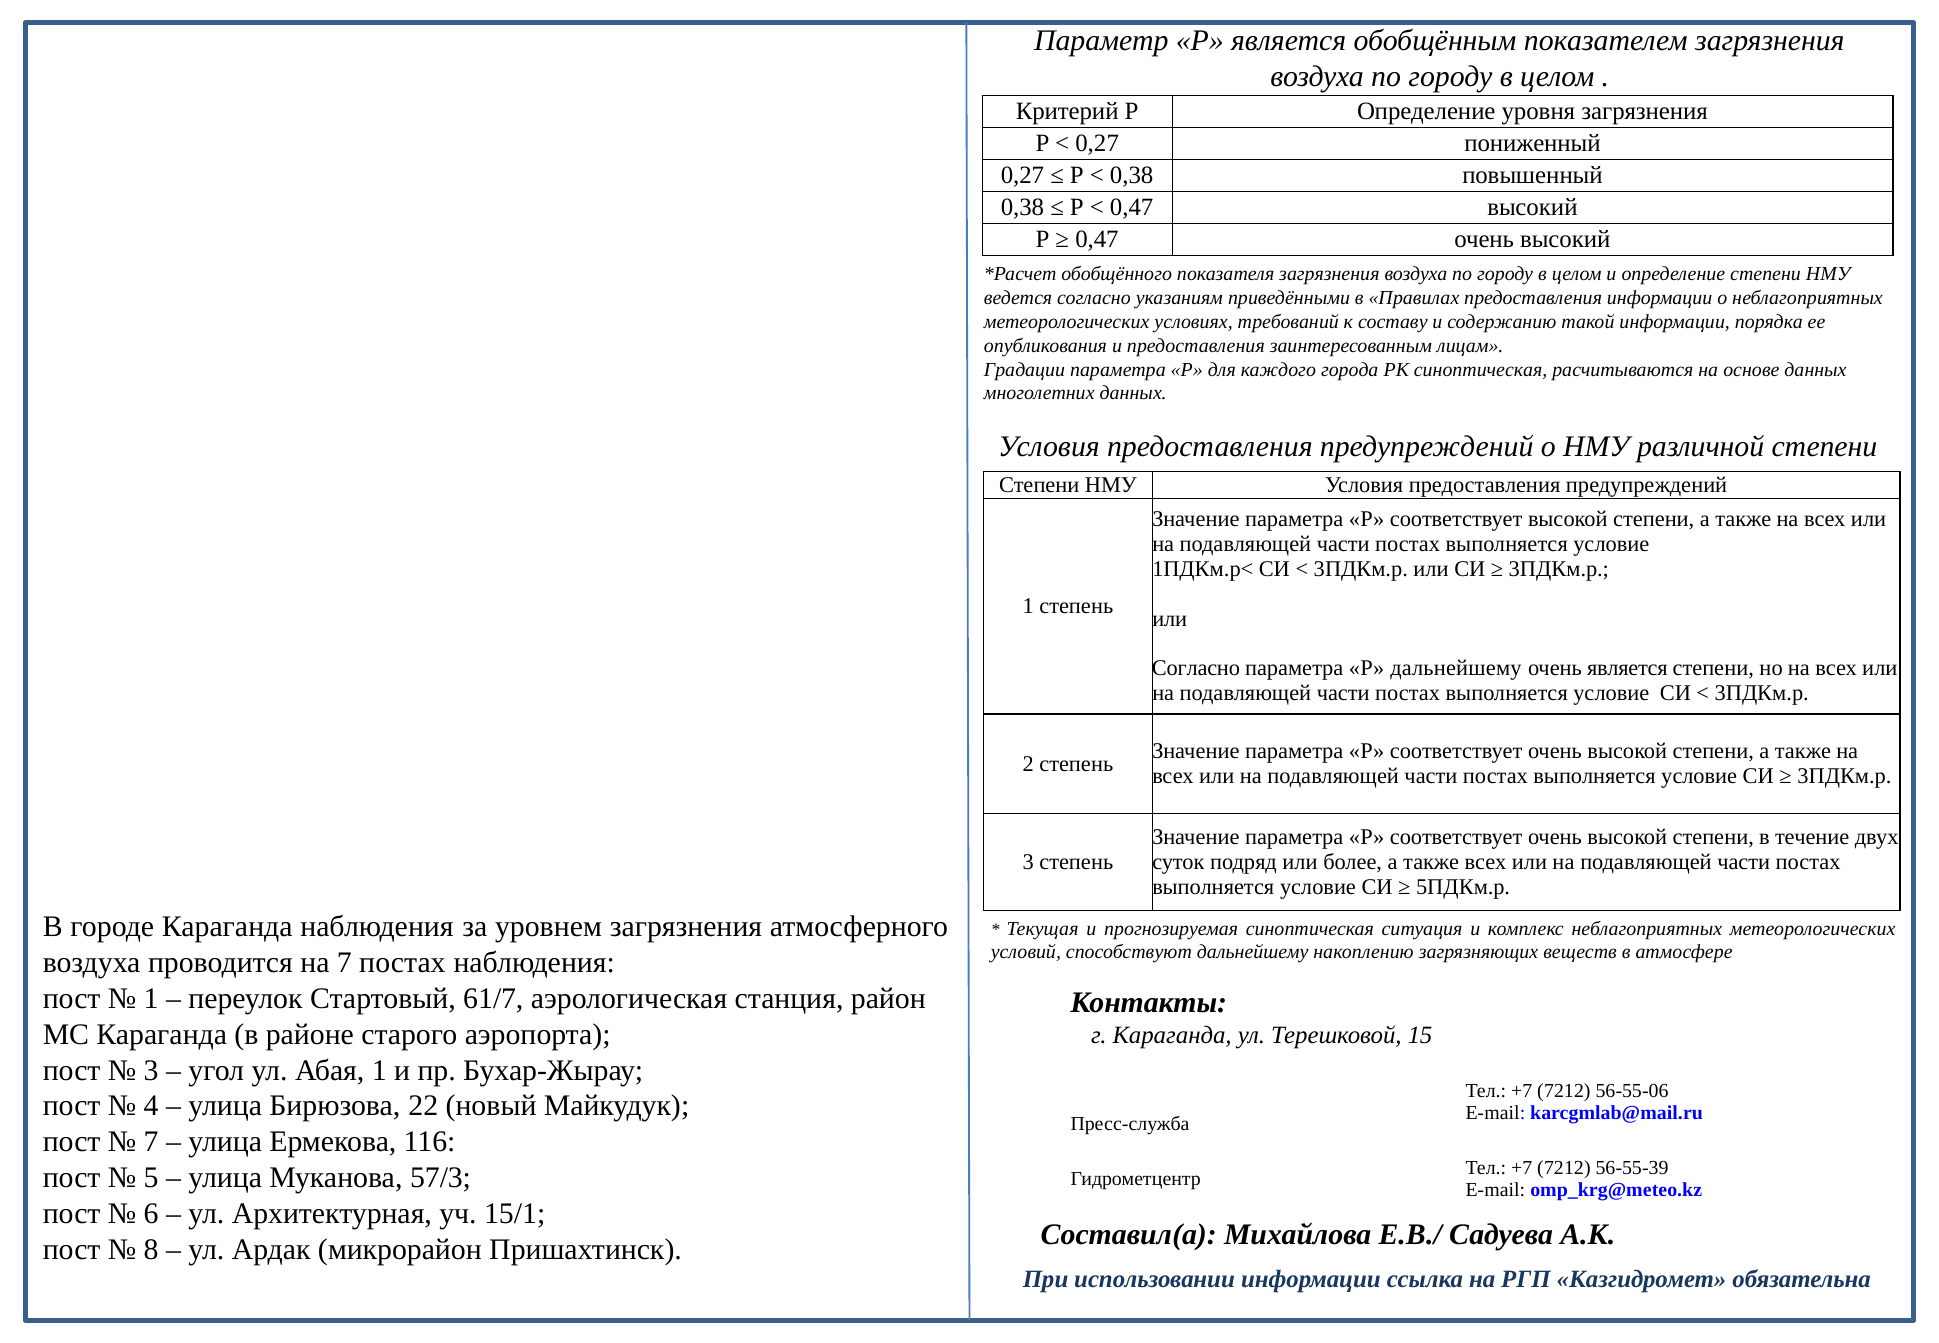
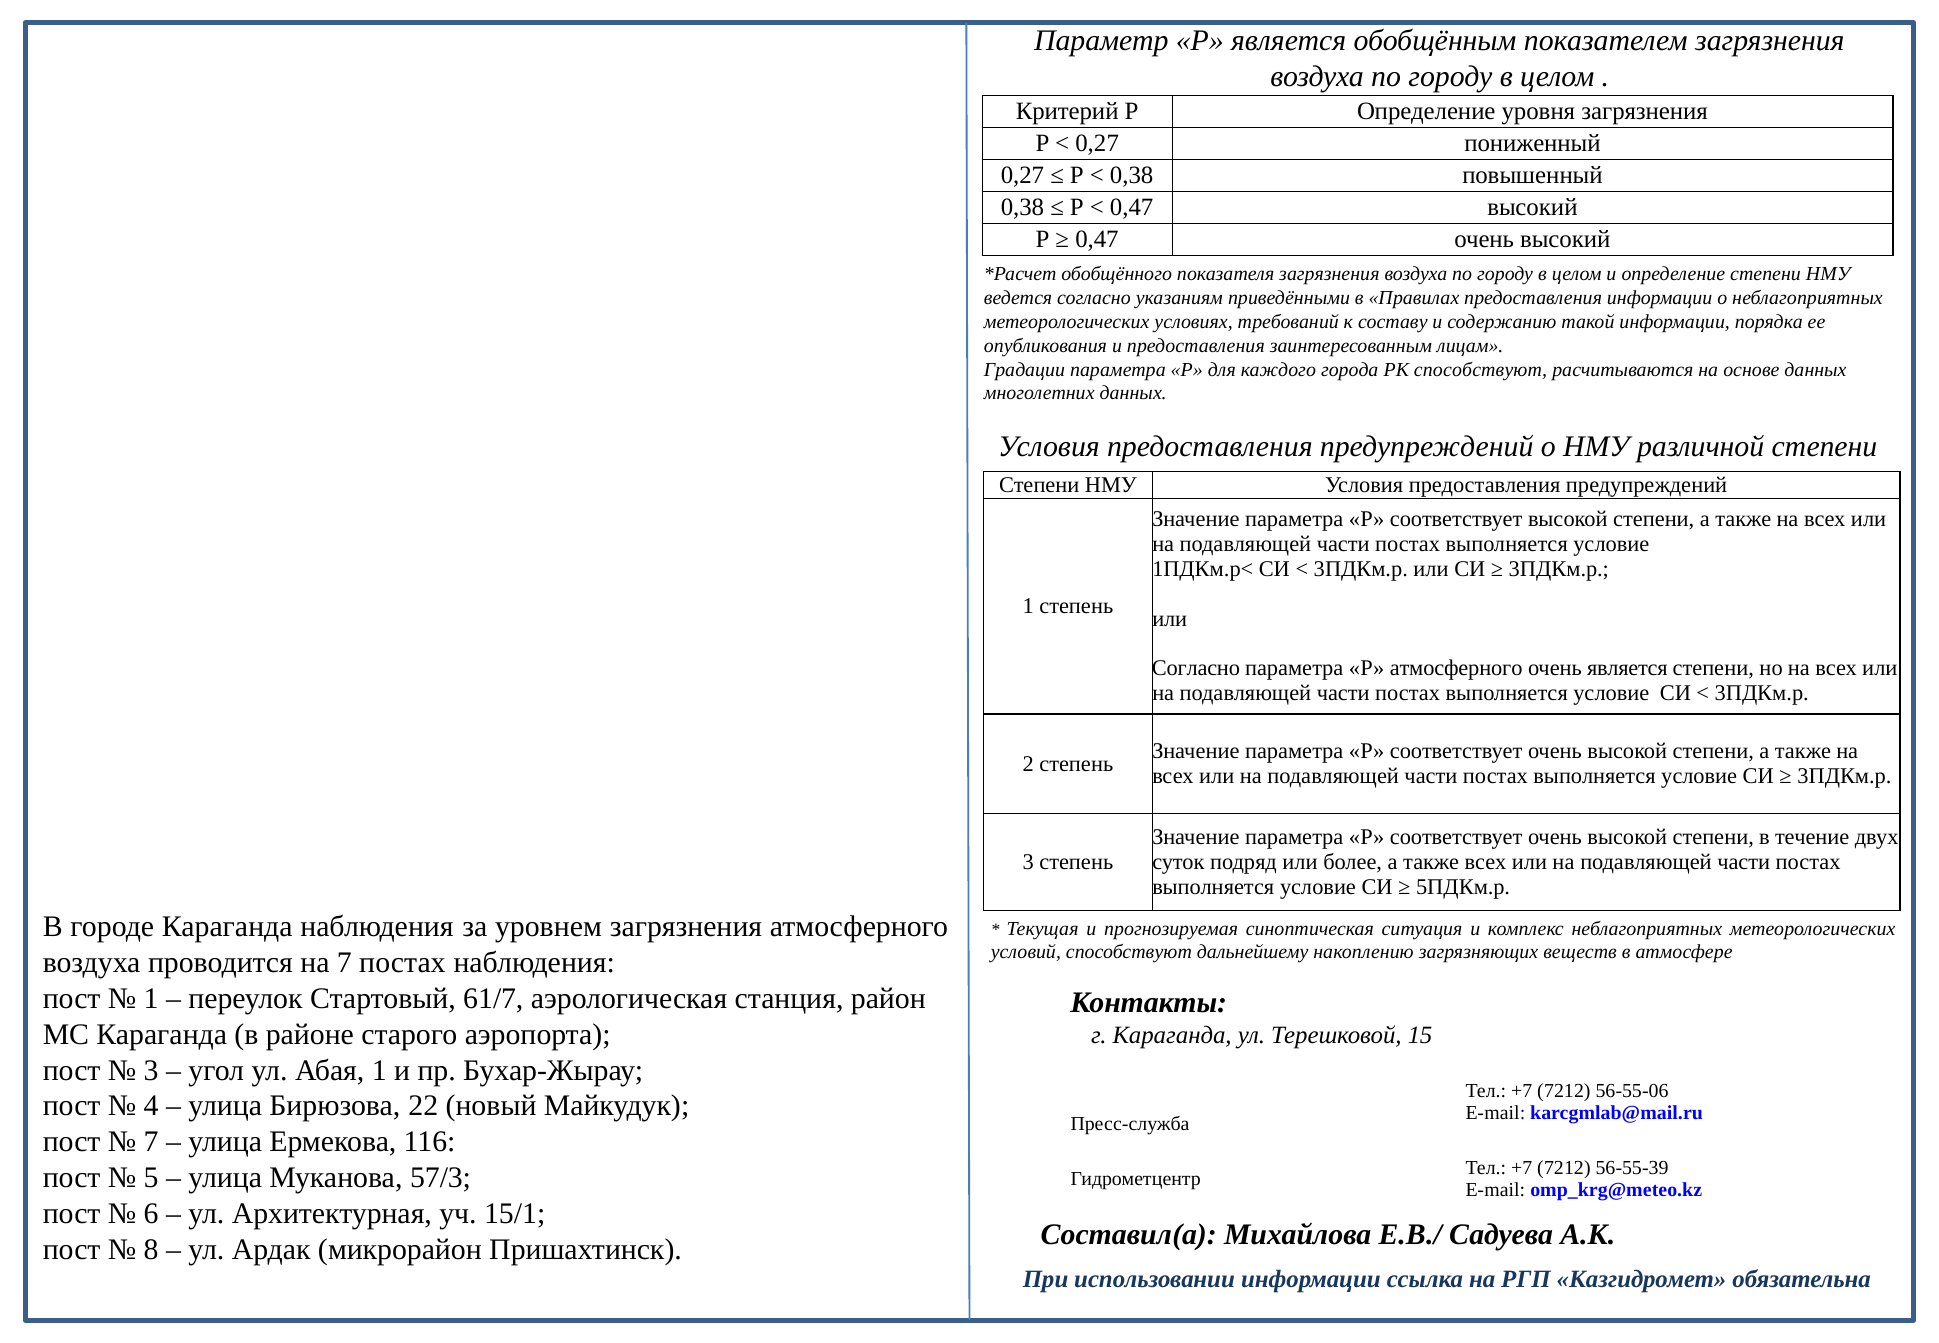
РК синоптическая: синоптическая -> способствуют
Р дальнейшему: дальнейшему -> атмосферного
